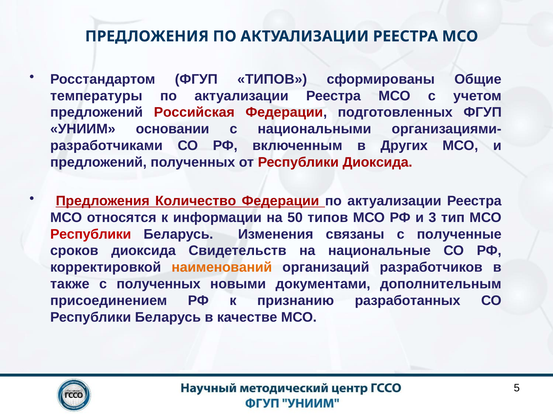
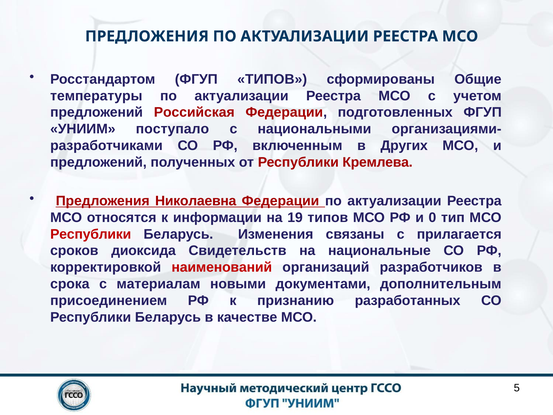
основании: основании -> поступало
Республики Диоксида: Диоксида -> Кремлева
Количество: Количество -> Николаевна
50: 50 -> 19
3: 3 -> 0
полученные: полученные -> прилагается
наименований colour: orange -> red
также: также -> срока
с полученных: полученных -> материалам
